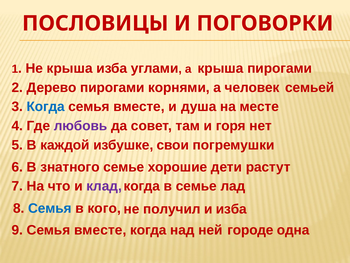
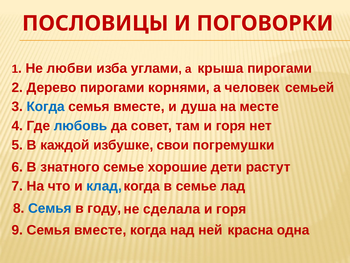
Не крыша: крыша -> любви
любовь colour: purple -> blue
клад colour: purple -> blue
кого: кого -> году
получил: получил -> сделала
изба at (231, 209): изба -> горя
городе: городе -> красна
